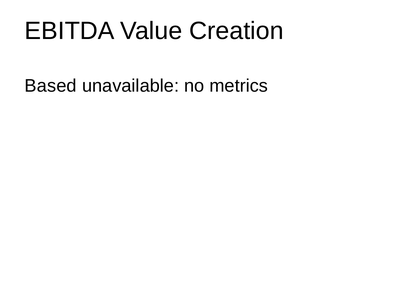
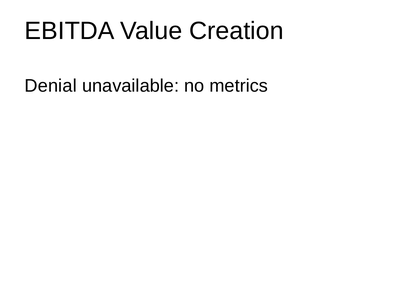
Based: Based -> Denial
